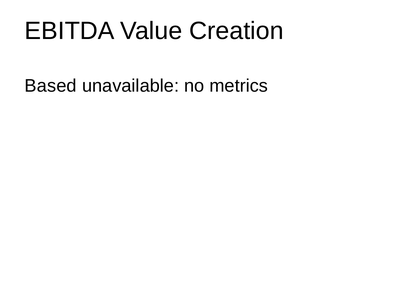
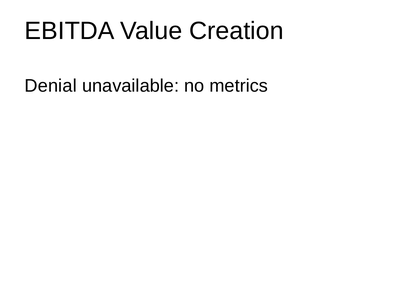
Based: Based -> Denial
